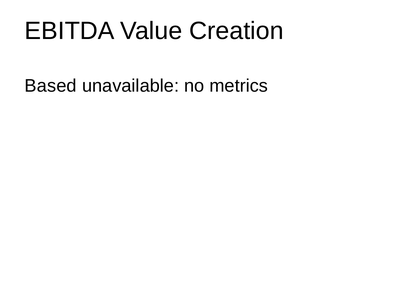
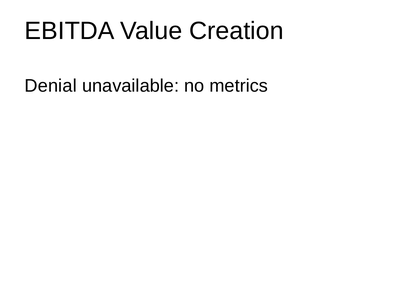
Based: Based -> Denial
